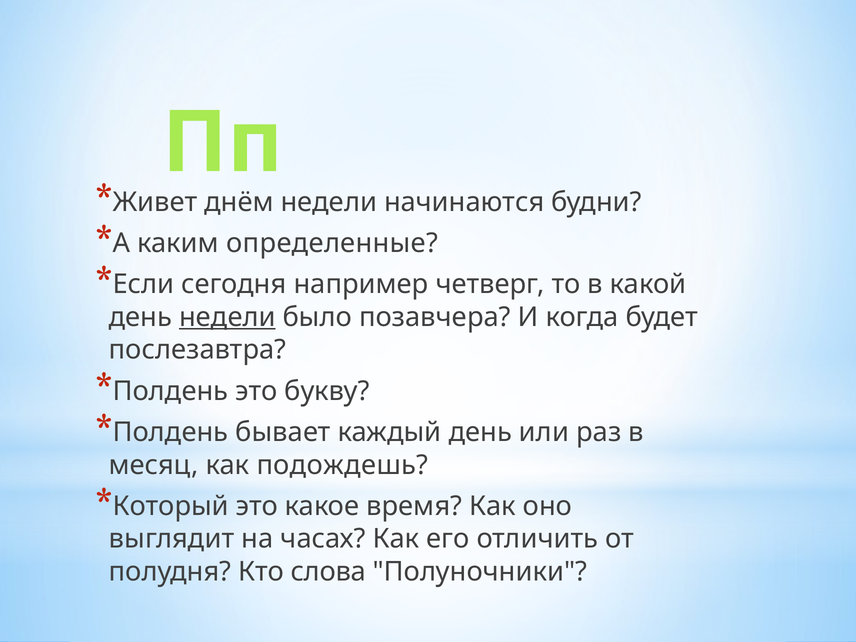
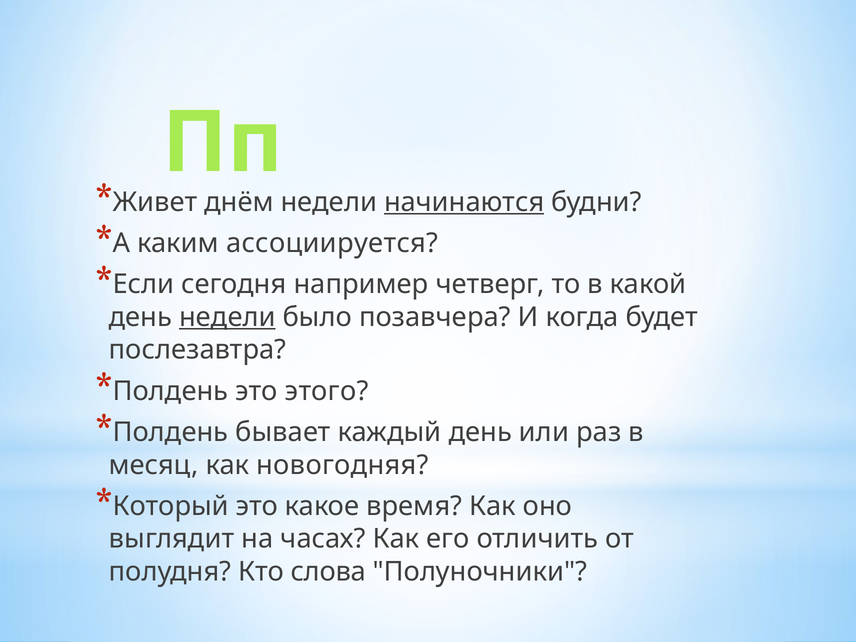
начинаются underline: none -> present
определенные: определенные -> ассоциируется
букву: букву -> этого
подождешь: подождешь -> новогодняя
